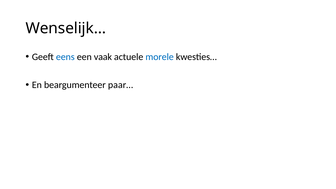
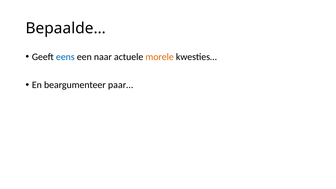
Wenselijk…: Wenselijk… -> Bepaalde…
vaak: vaak -> naar
morele colour: blue -> orange
